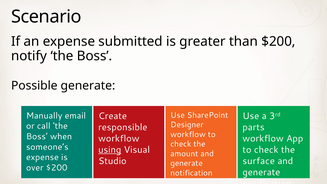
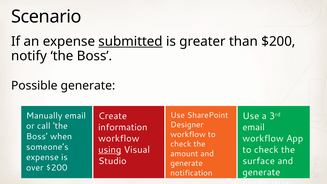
submitted underline: none -> present
responsible: responsible -> information
parts at (254, 127): parts -> email
